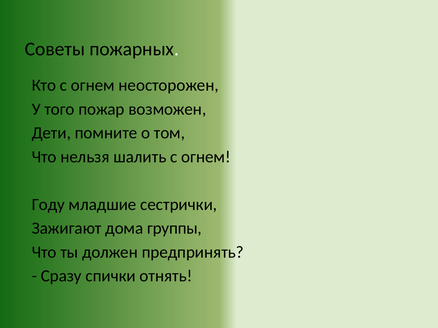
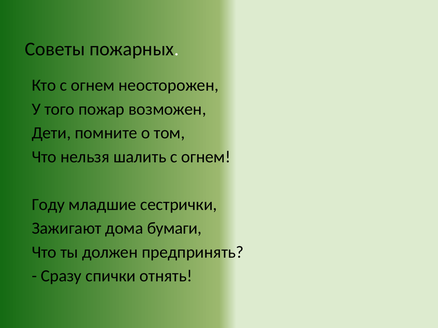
группы: группы -> бумаги
